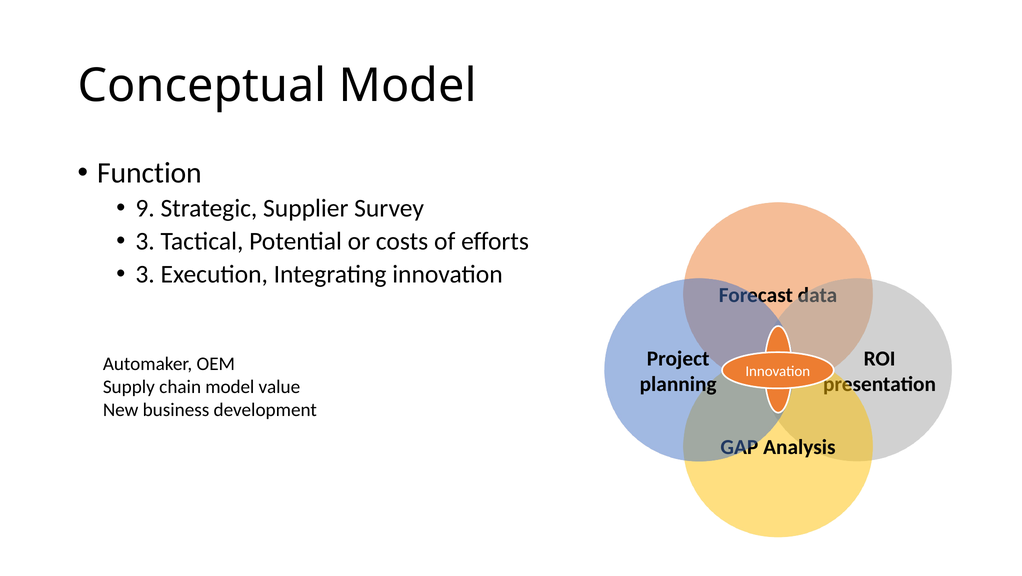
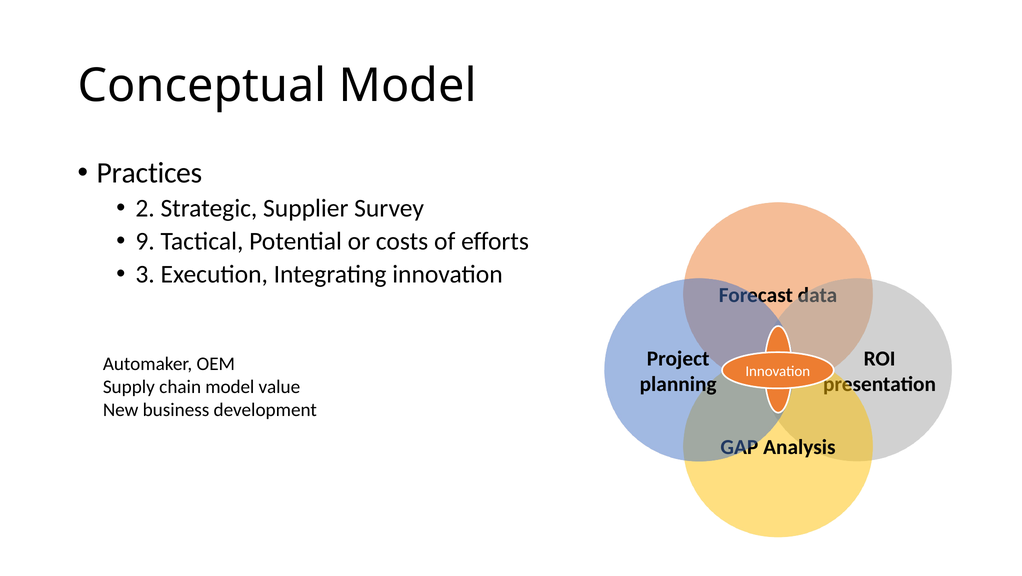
Function: Function -> Practices
9: 9 -> 2
3 at (145, 241): 3 -> 9
